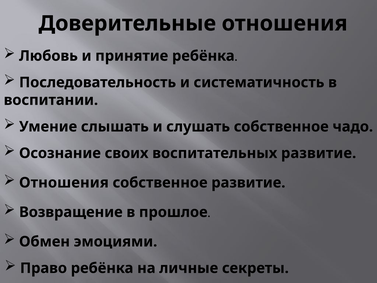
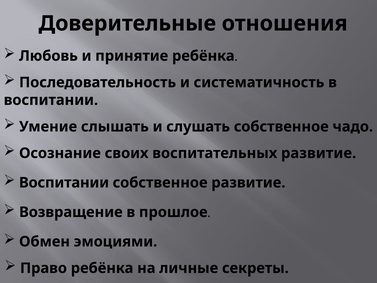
Отношения at (64, 182): Отношения -> Воспитании
